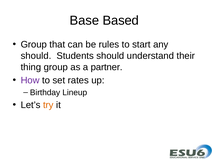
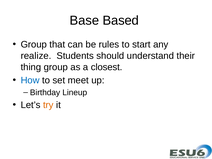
should at (36, 56): should -> realize
partner: partner -> closest
How colour: purple -> blue
rates: rates -> meet
